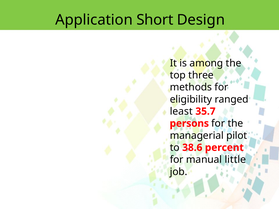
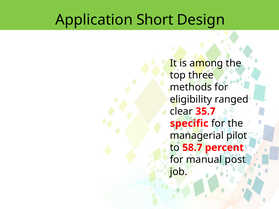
least: least -> clear
persons: persons -> specific
38.6: 38.6 -> 58.7
little: little -> post
